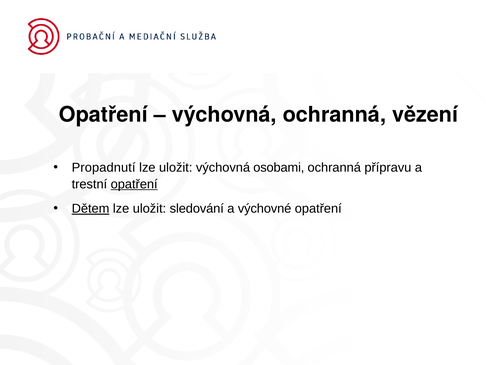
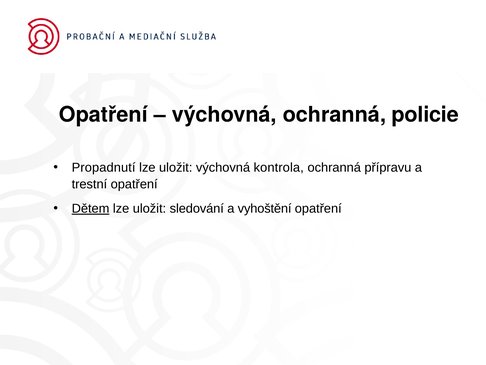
vězení: vězení -> policie
osobami: osobami -> kontrola
opatření at (134, 184) underline: present -> none
výchovné: výchovné -> vyhoštění
